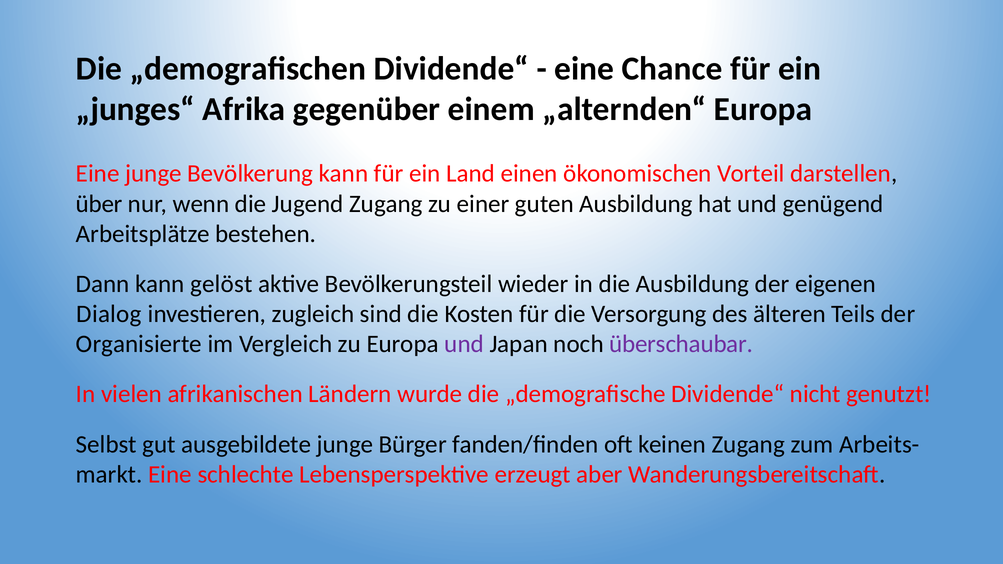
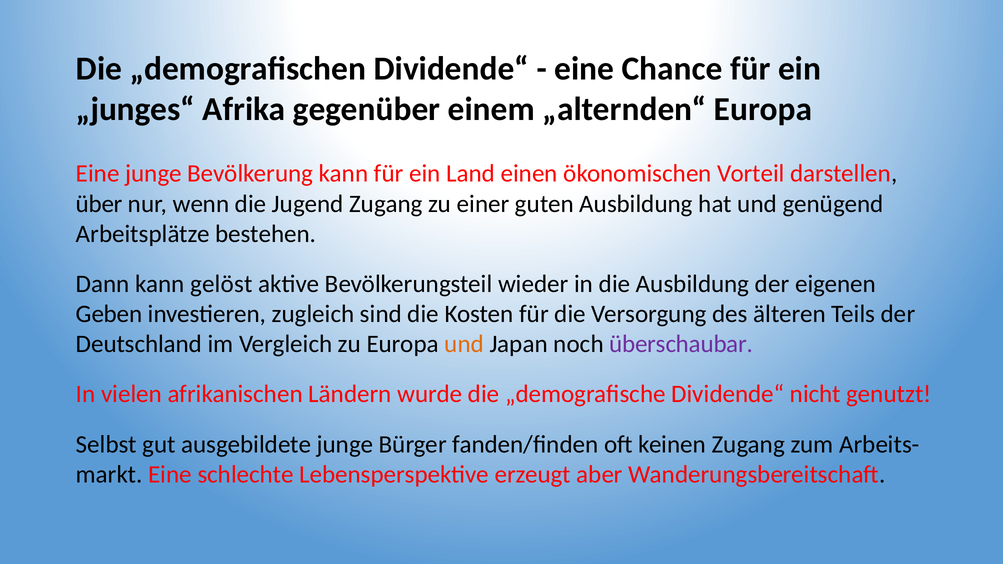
Dialog: Dialog -> Geben
Organisierte: Organisierte -> Deutschland
und at (464, 344) colour: purple -> orange
